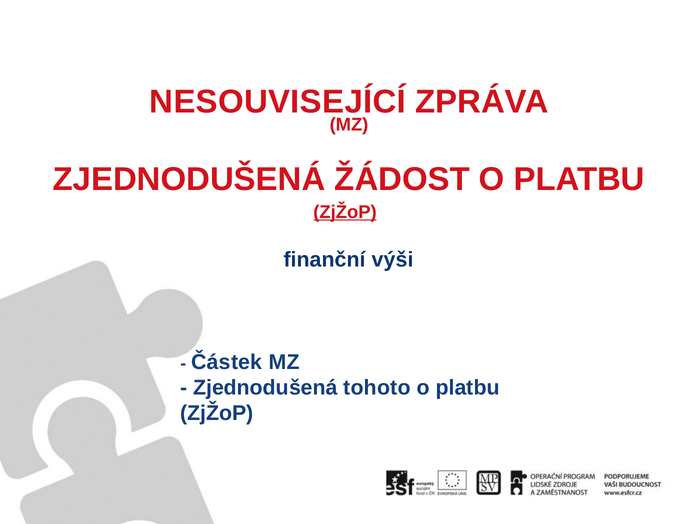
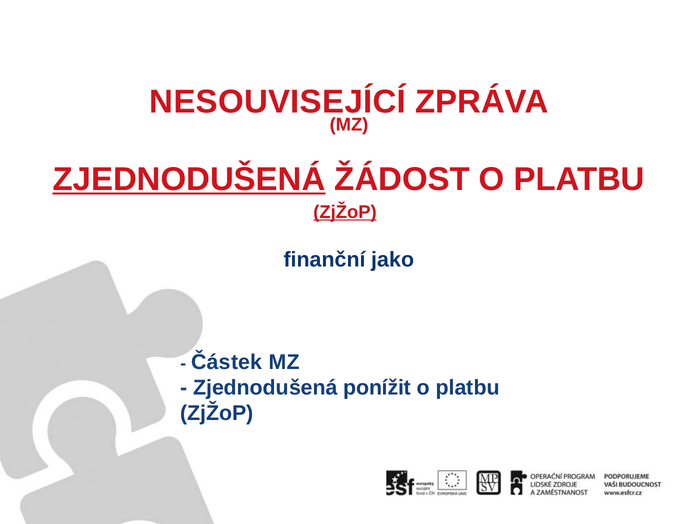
ZJEDNODUŠENÁ at (189, 179) underline: none -> present
výši: výši -> jako
tohoto: tohoto -> ponížit
